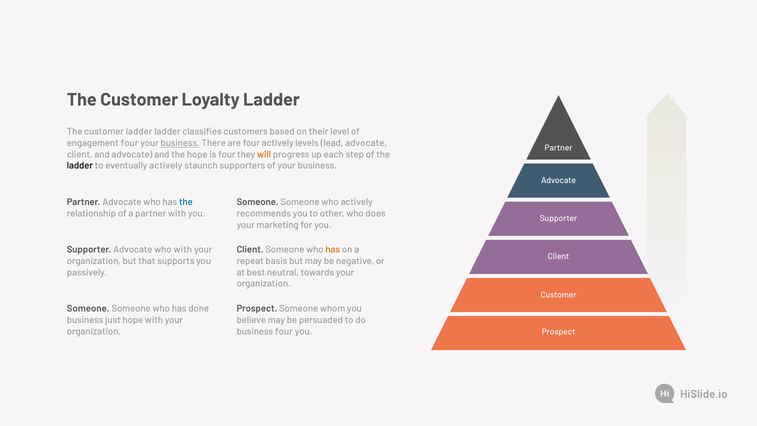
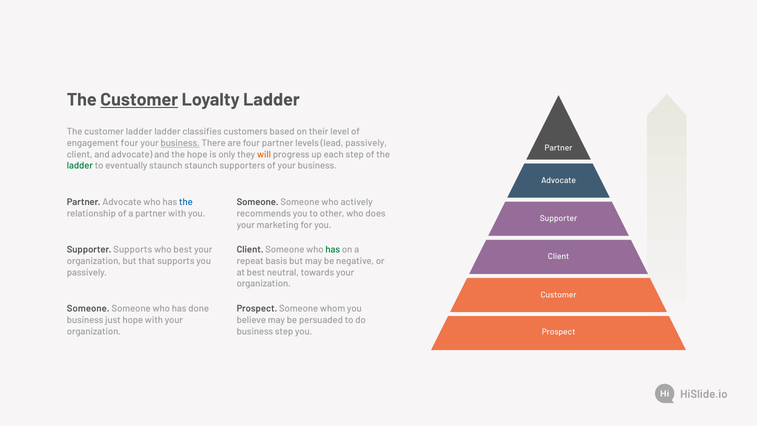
Customer at (139, 100) underline: none -> present
four actively: actively -> partner
lead advocate: advocate -> passively
is four: four -> only
ladder at (80, 166) colour: black -> green
eventually actively: actively -> staunch
Supporter Advocate: Advocate -> Supports
who with: with -> best
has at (333, 250) colour: orange -> green
business four: four -> step
